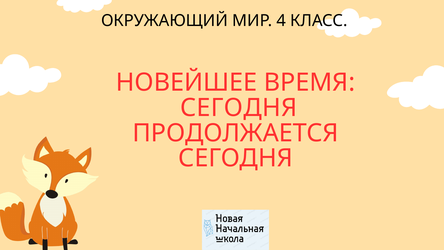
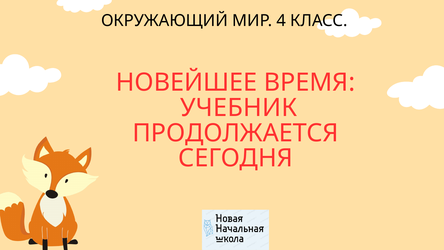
СЕГОДНЯ at (239, 108): СЕГОДНЯ -> УЧЕБНИК
